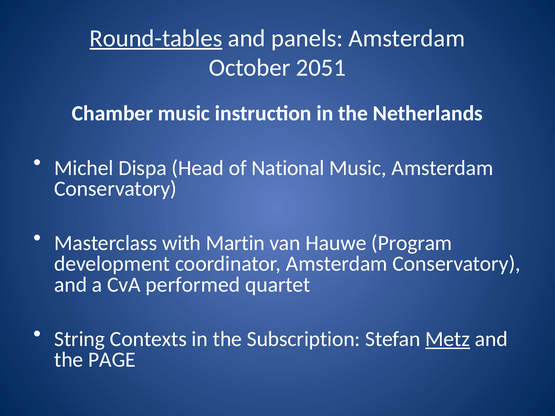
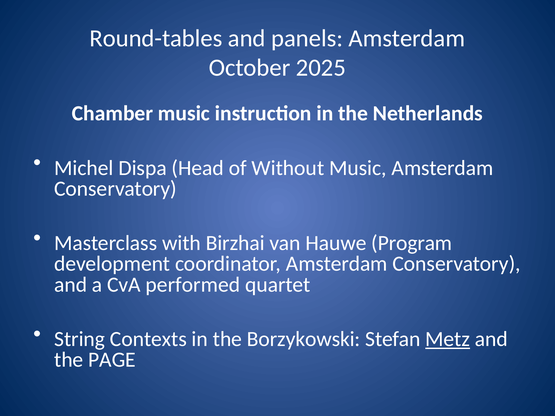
Round-tables underline: present -> none
2051: 2051 -> 2025
National: National -> Without
Martin: Martin -> Birzhai
Subscription: Subscription -> Borzykowski
